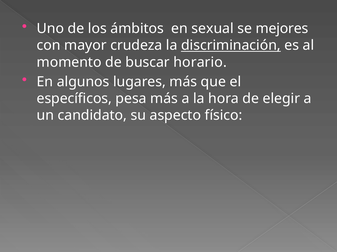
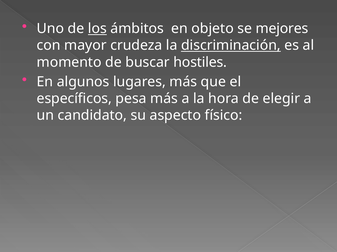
los underline: none -> present
sexual: sexual -> objeto
horario: horario -> hostiles
